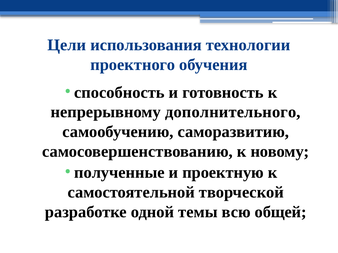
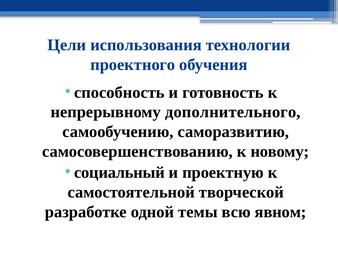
полученные: полученные -> социальный
общей: общей -> явном
